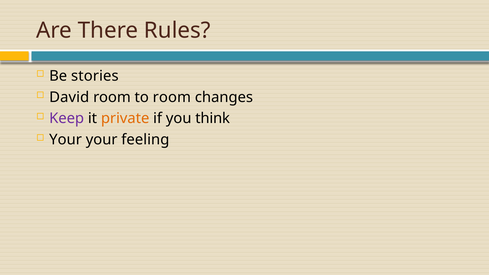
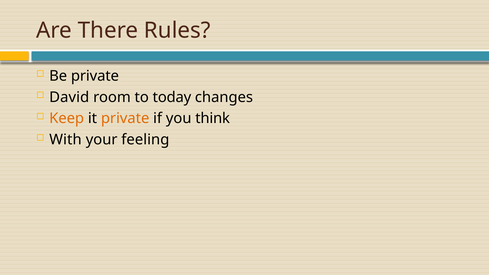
Be stories: stories -> private
to room: room -> today
Keep colour: purple -> orange
Your at (66, 140): Your -> With
